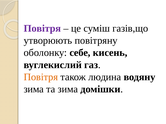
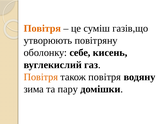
Повітря at (42, 28) colour: purple -> orange
також людина: людина -> повітря
та зима: зима -> пару
